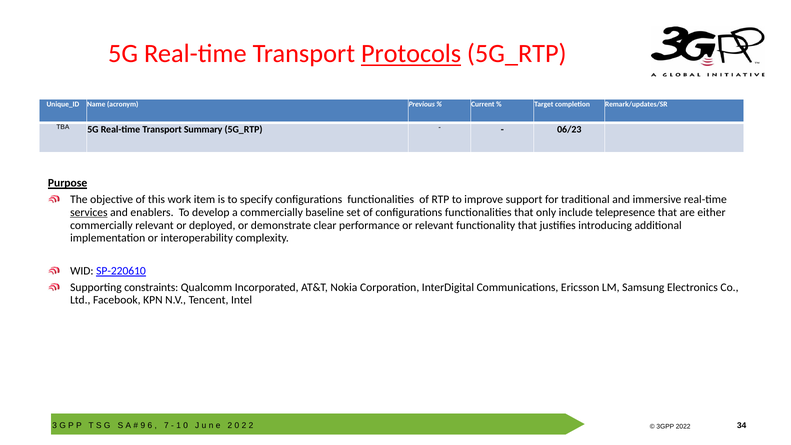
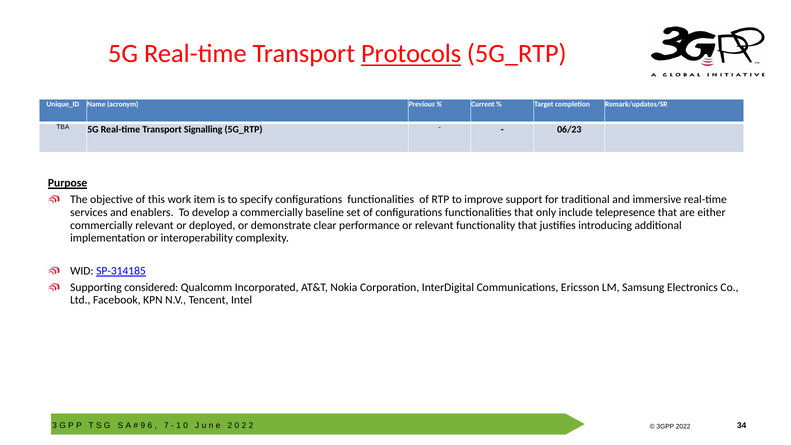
Summary: Summary -> Signalling
services underline: present -> none
SP-220610: SP-220610 -> SP-314185
constraints: constraints -> considered
